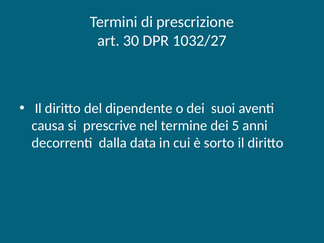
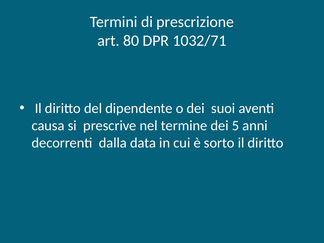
30: 30 -> 80
1032/27: 1032/27 -> 1032/71
